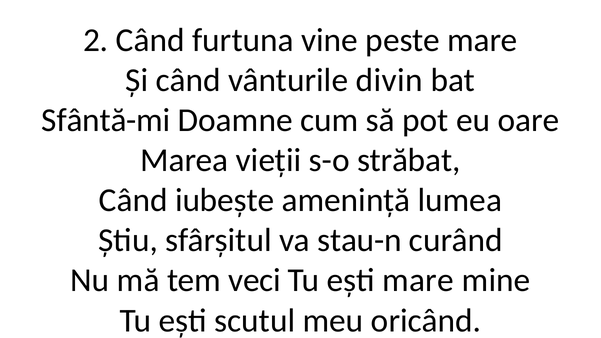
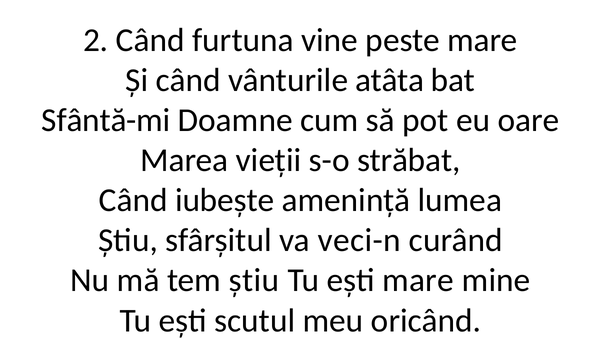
divin: divin -> atâta
stau-n: stau-n -> veci-n
tem veci: veci -> știu
